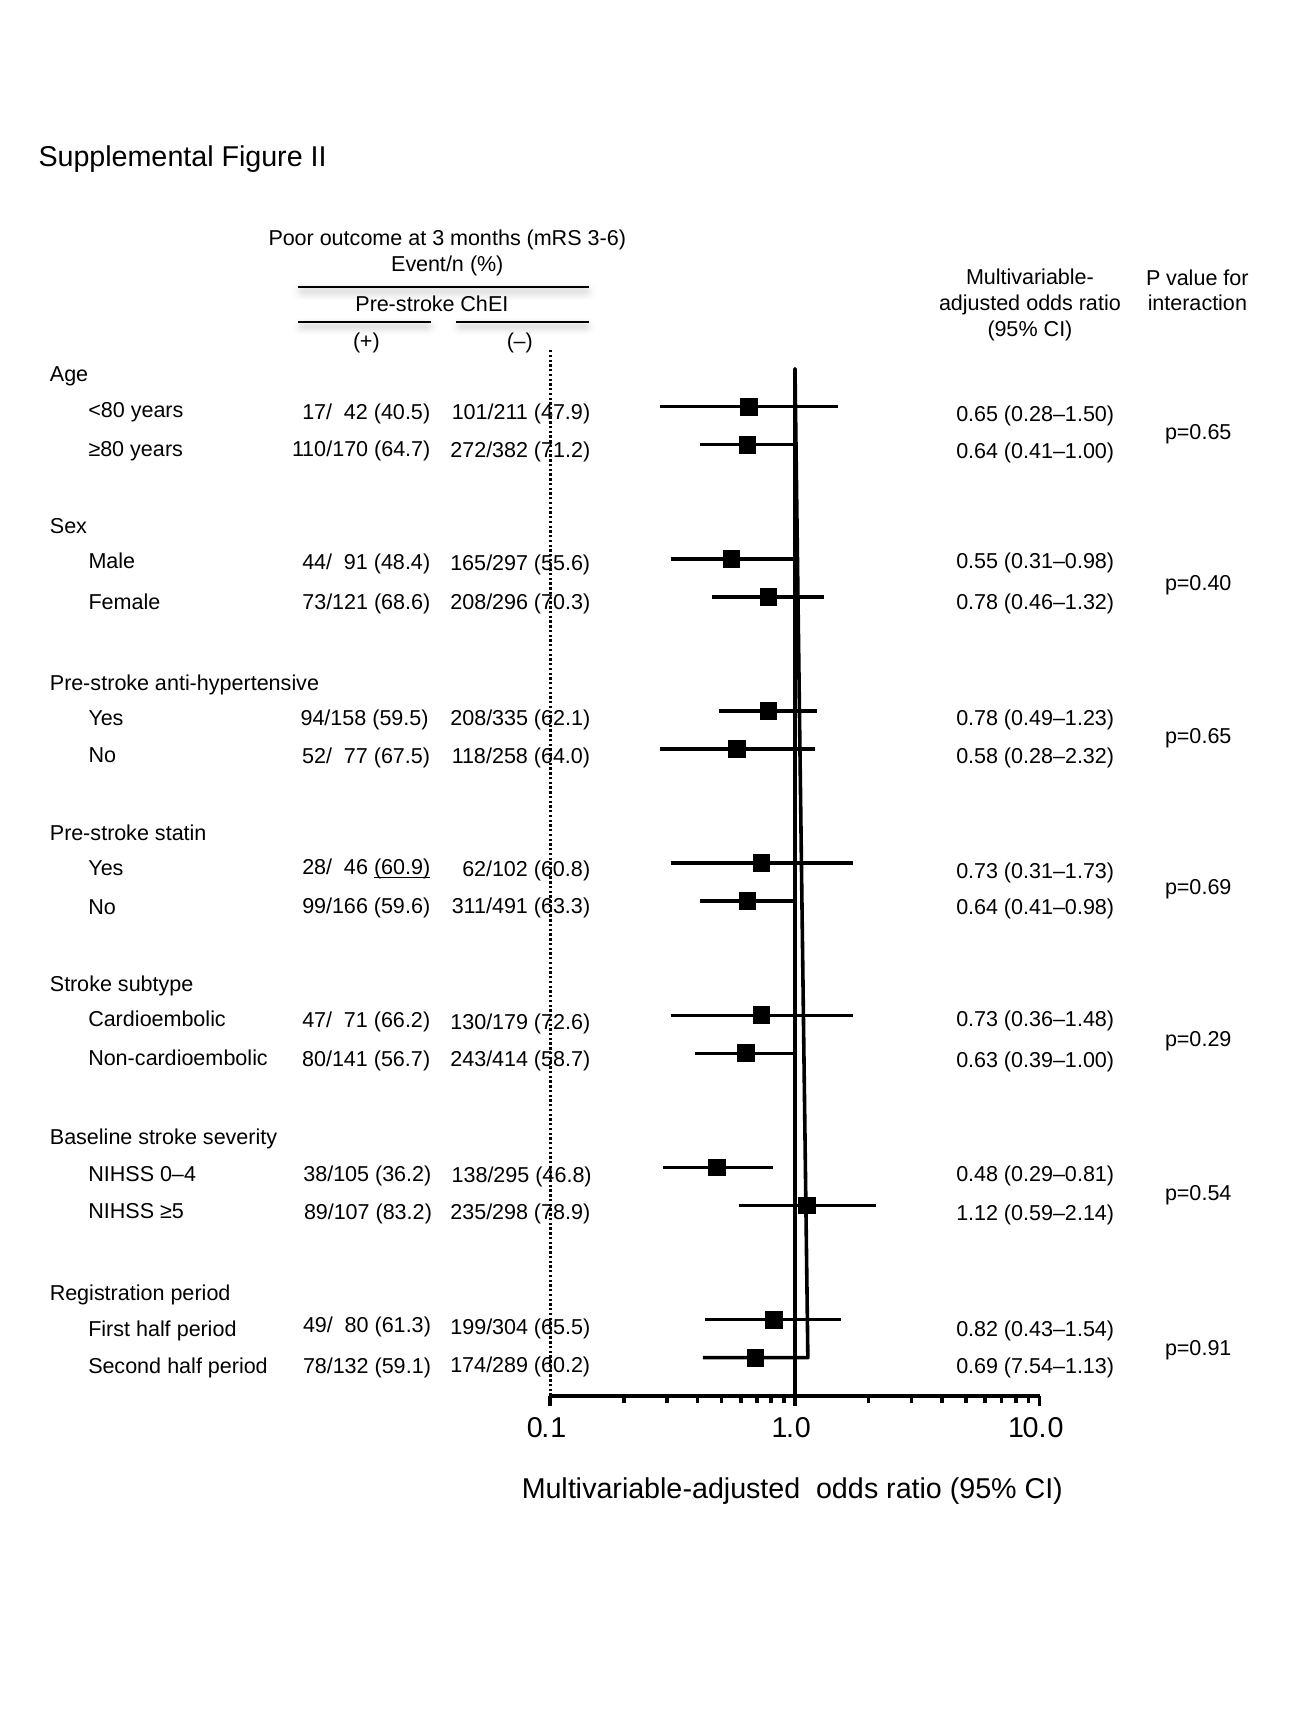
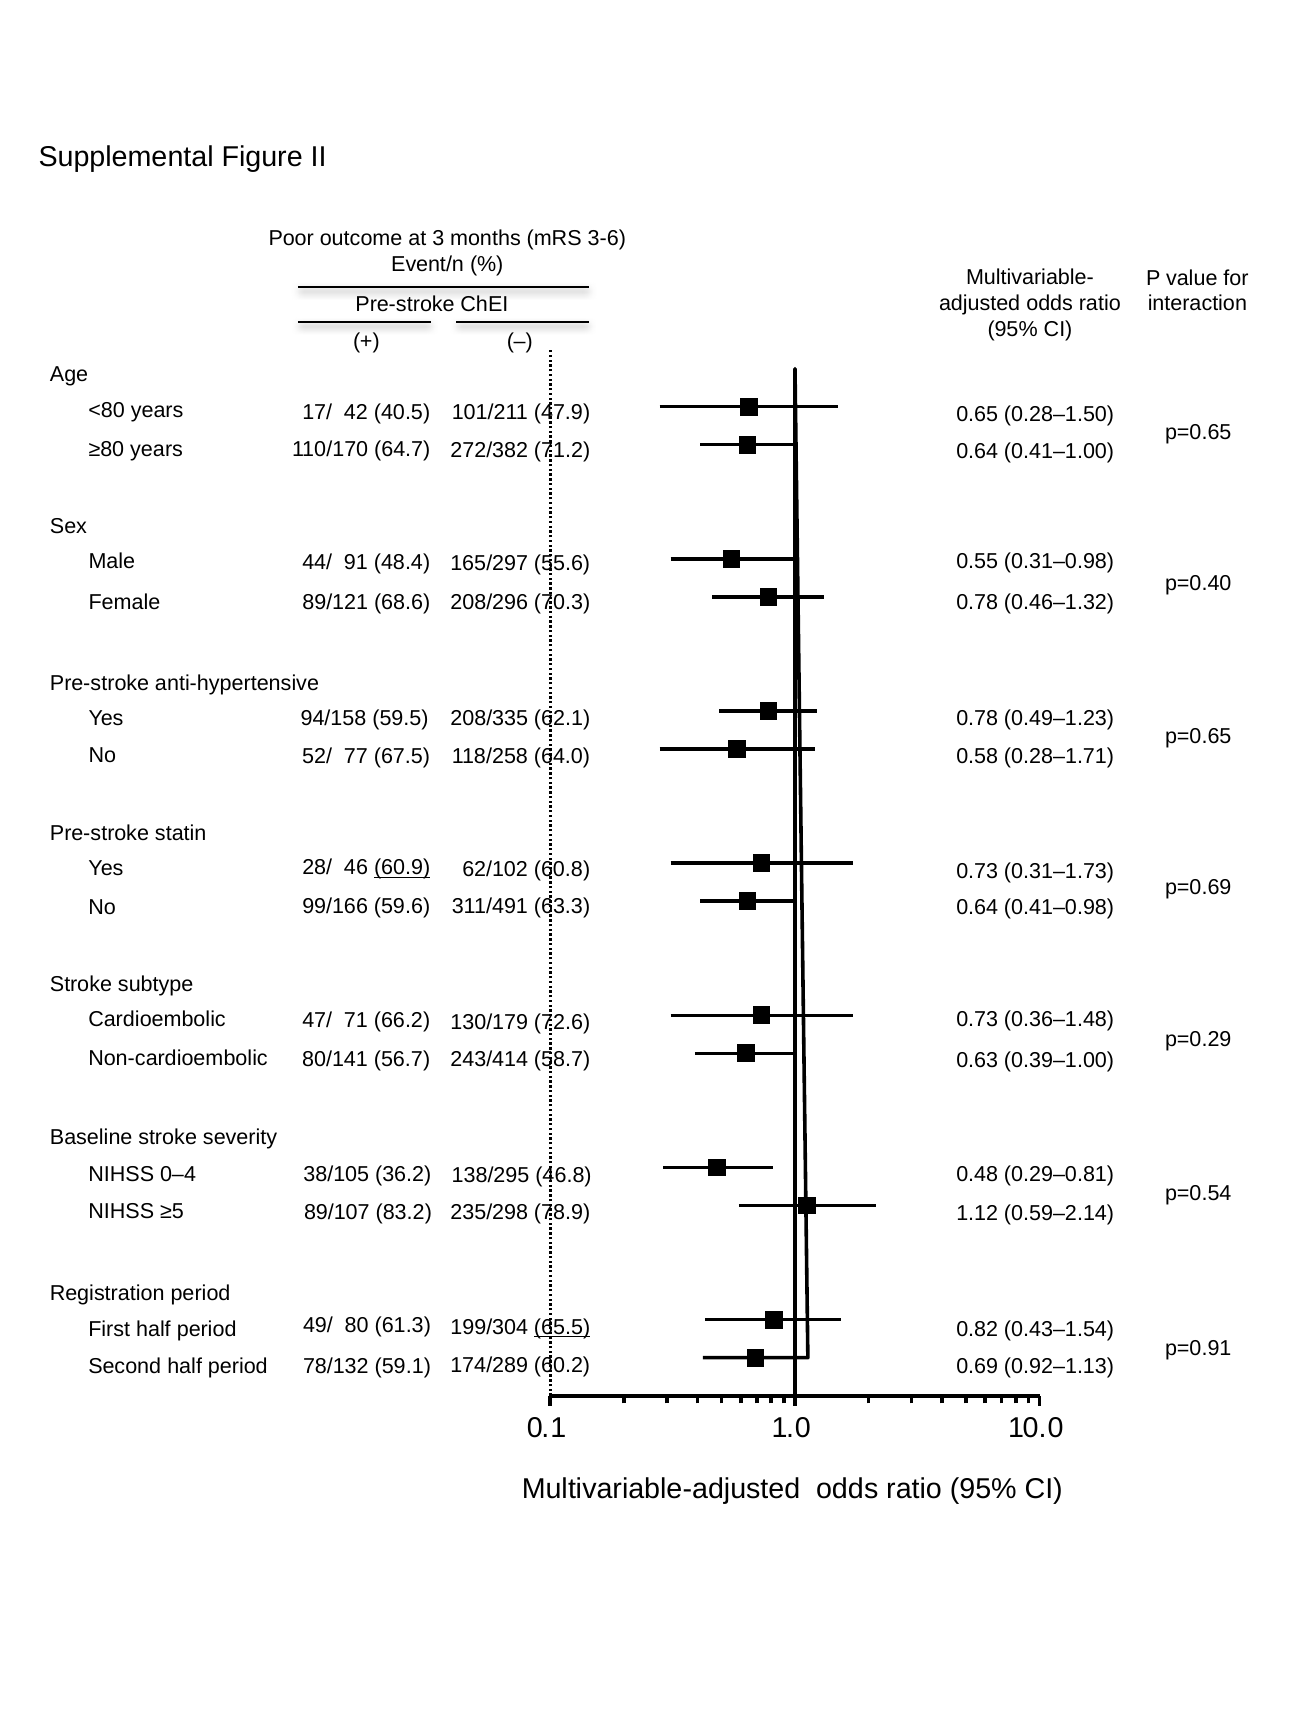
73/121: 73/121 -> 89/121
0.28–2.32: 0.28–2.32 -> 0.28–1.71
65.5 underline: none -> present
7.54–1.13: 7.54–1.13 -> 0.92–1.13
